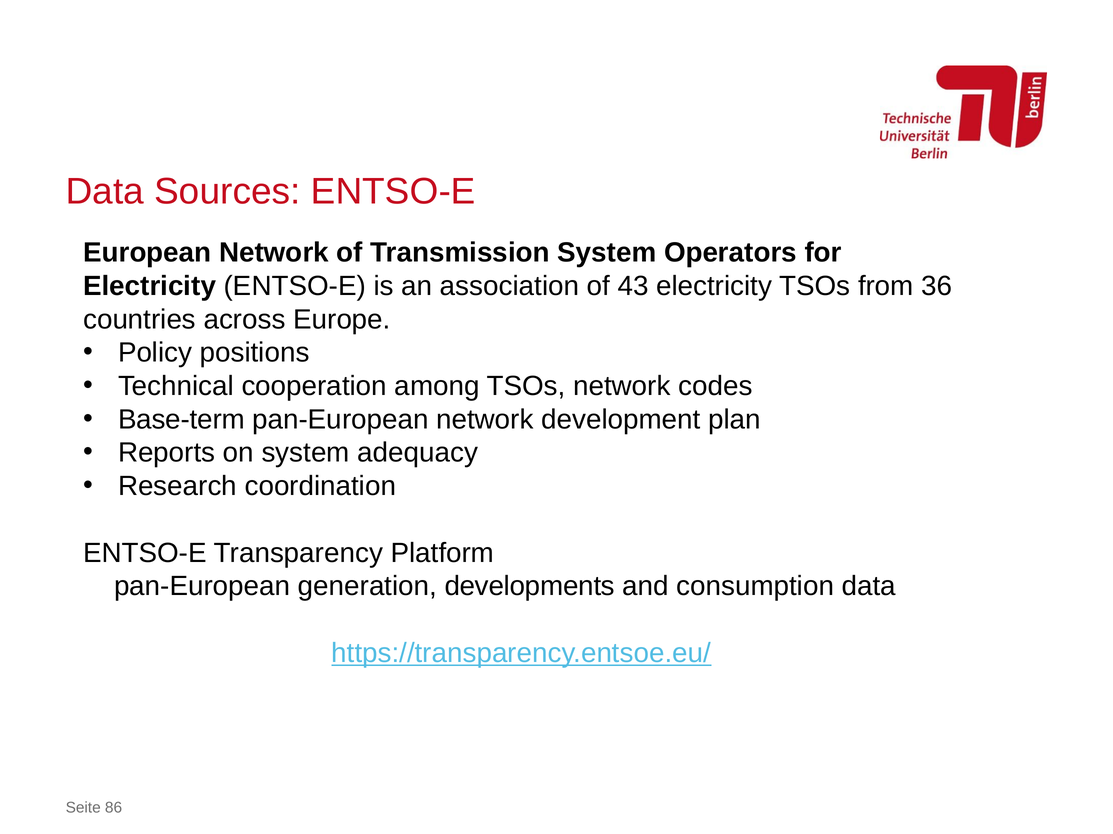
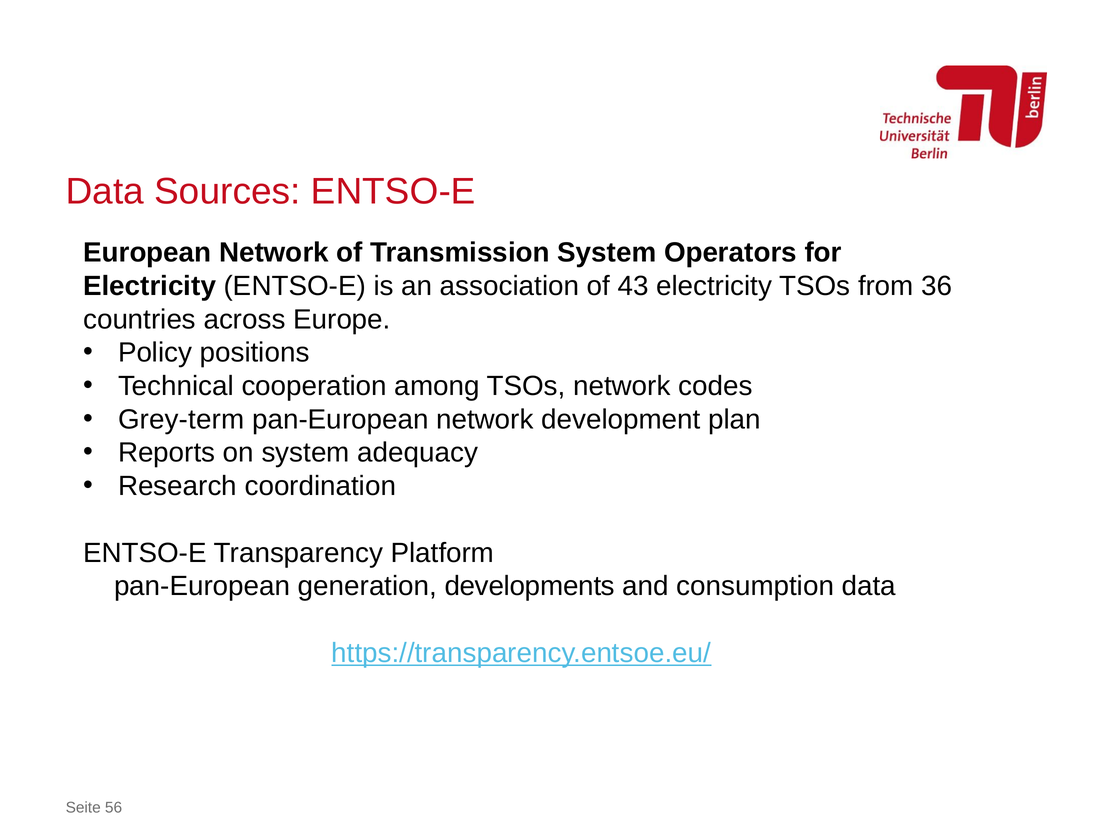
Base-term: Base-term -> Grey-term
86: 86 -> 56
